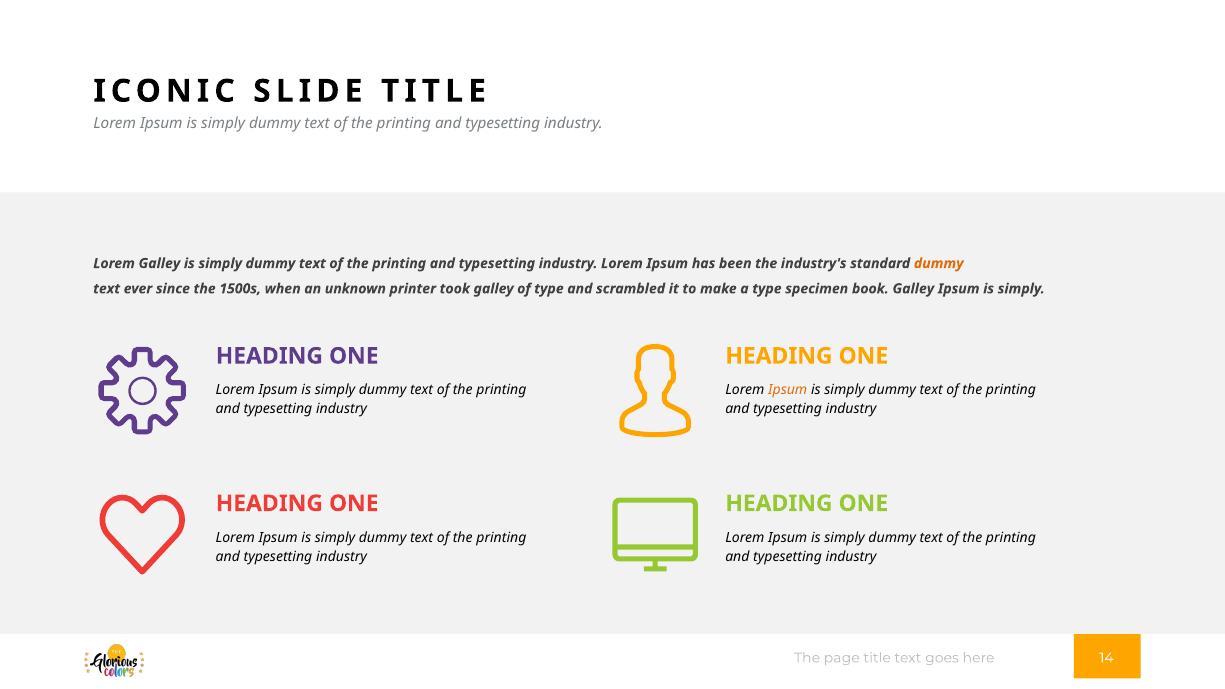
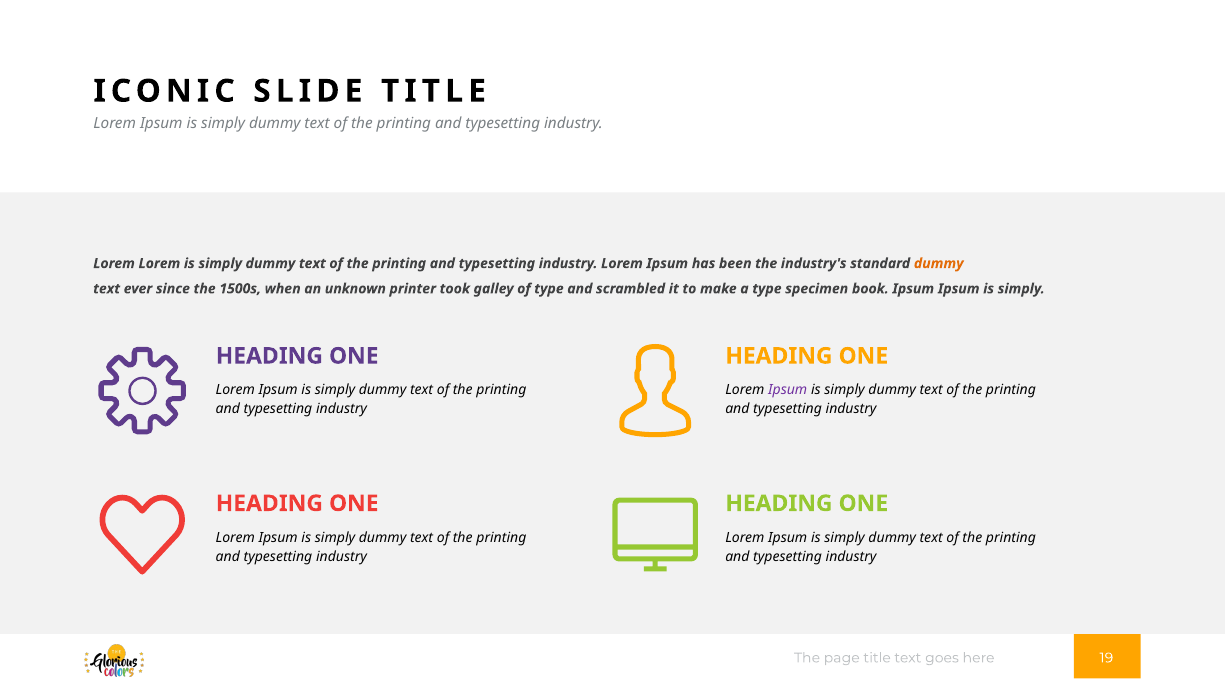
Lorem Galley: Galley -> Lorem
book Galley: Galley -> Ipsum
Ipsum at (788, 390) colour: orange -> purple
14: 14 -> 19
